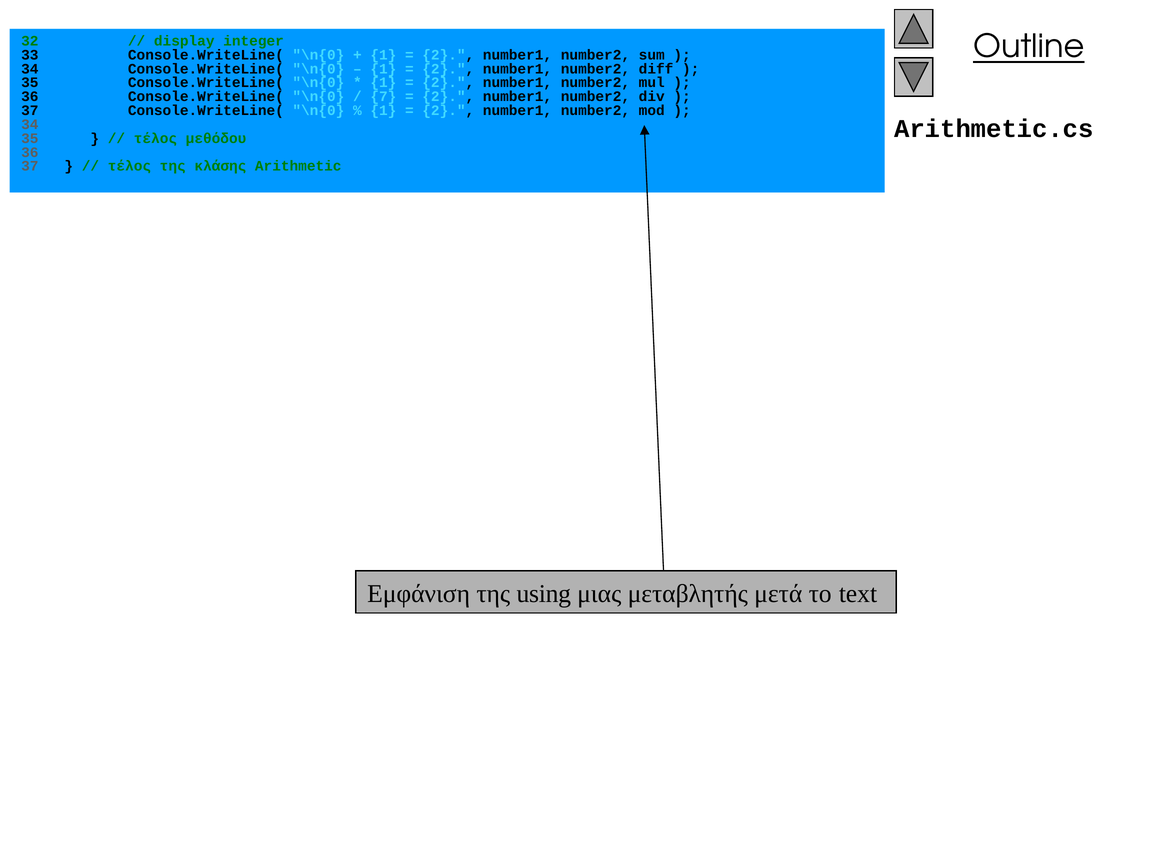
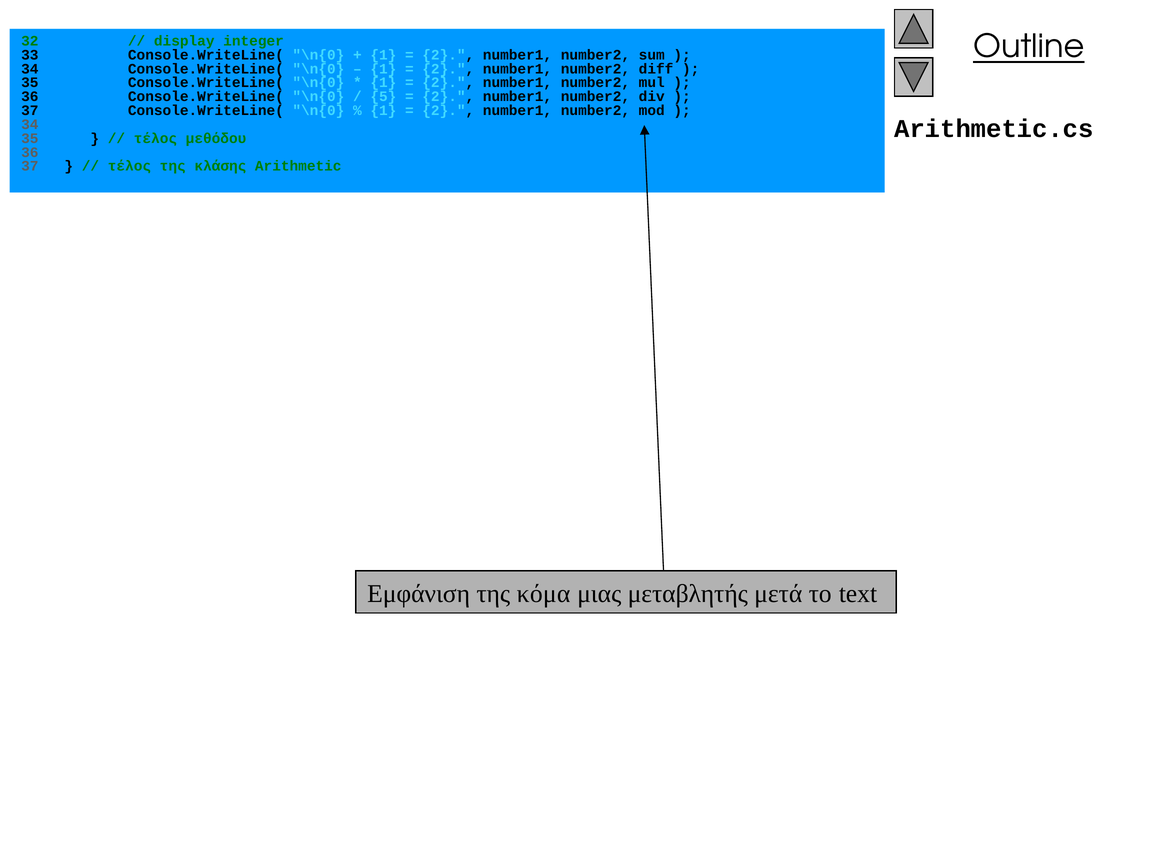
7: 7 -> 5
using: using -> κόμα
